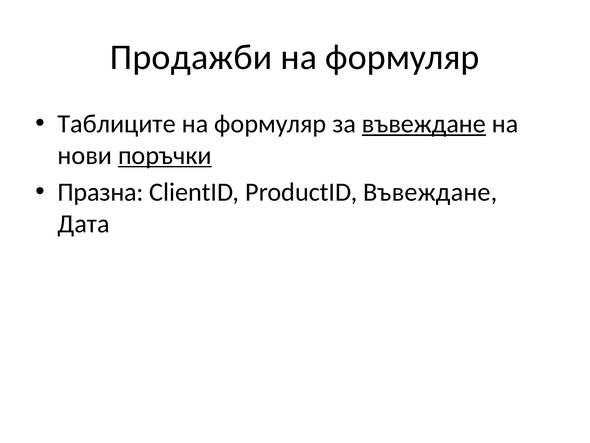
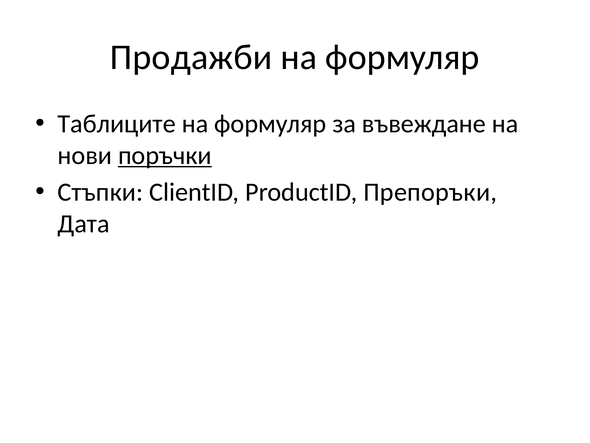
въвеждане at (424, 124) underline: present -> none
Празна: Празна -> Стъпки
ProductID Въвеждане: Въвеждане -> Препоръки
